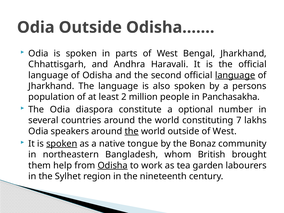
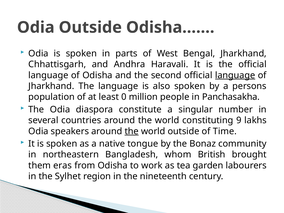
2: 2 -> 0
optional: optional -> singular
7: 7 -> 9
outside of West: West -> Time
spoken at (62, 144) underline: present -> none
help: help -> eras
Odisha at (113, 165) underline: present -> none
